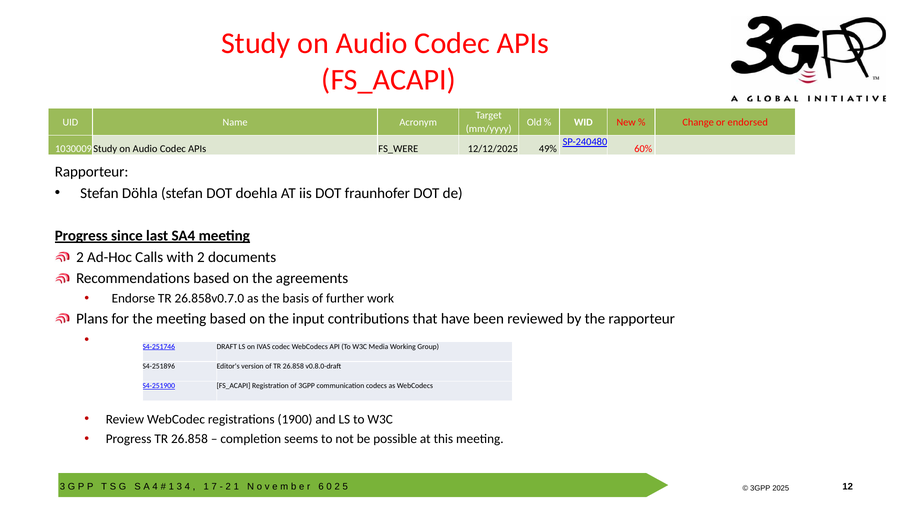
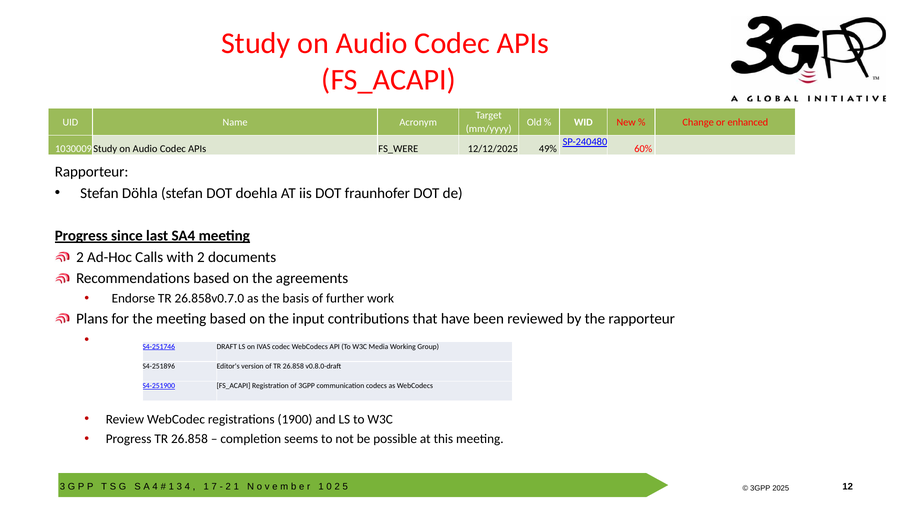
endorsed: endorsed -> enhanced
6 at (321, 486): 6 -> 1
